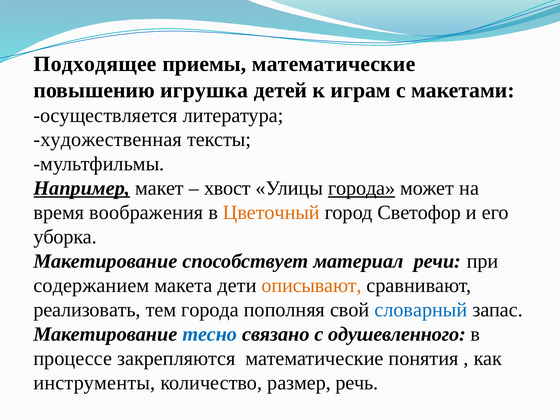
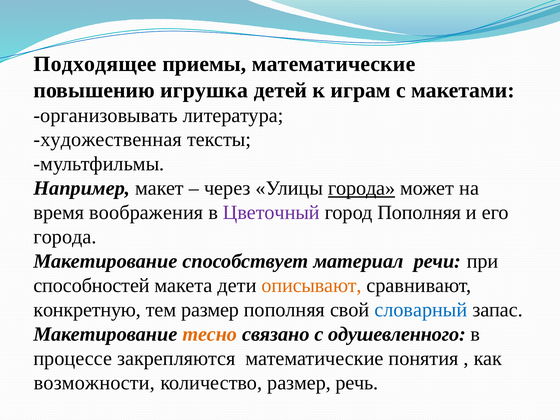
осуществляется: осуществляется -> организовывать
Например underline: present -> none
хвост: хвост -> через
Цветочный colour: orange -> purple
город Светофор: Светофор -> Пополняя
уборка at (65, 237): уборка -> города
содержанием: содержанием -> способностей
реализовать: реализовать -> конкретную
тем города: города -> размер
тесно colour: blue -> orange
инструменты: инструменты -> возможности
